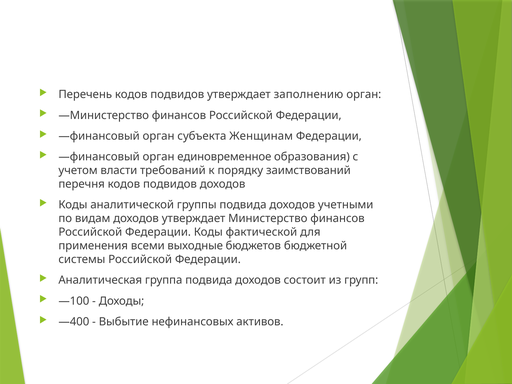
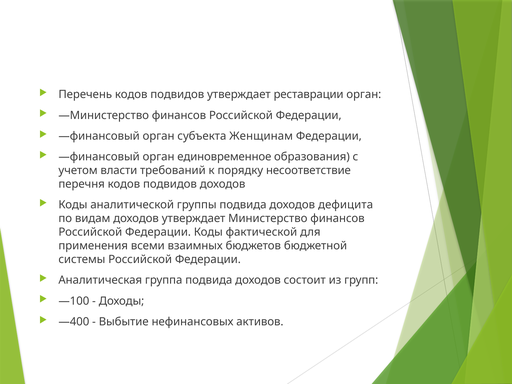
заполнению: заполнению -> реставрации
заимствований: заимствований -> несоответствие
учетными: учетными -> дефицита
выходные: выходные -> взаимных
